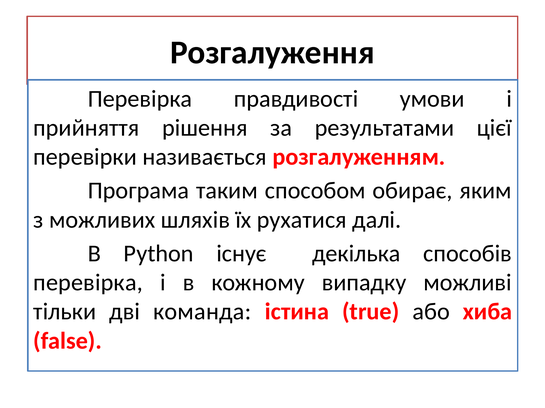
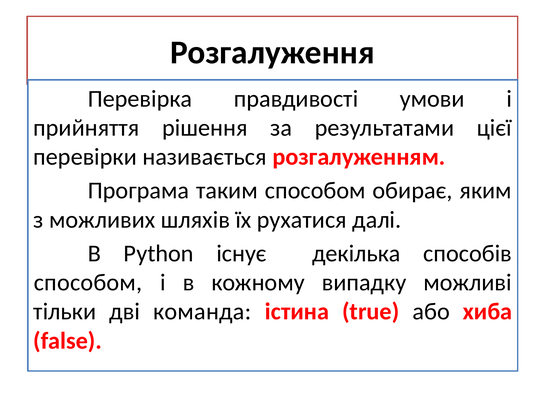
перевірка at (88, 283): перевірка -> способом
